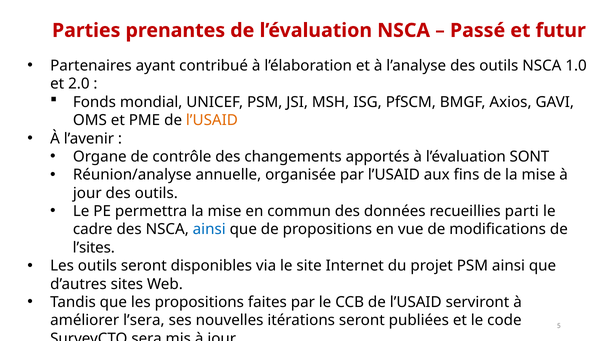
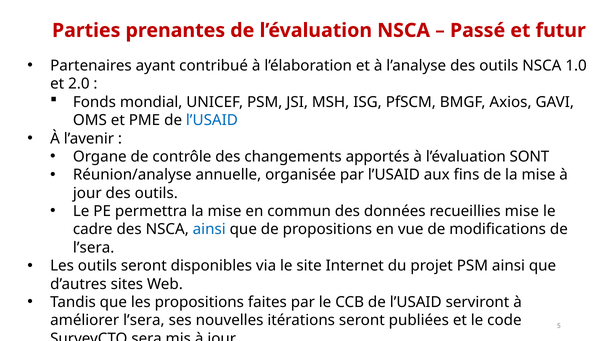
l’USAID at (212, 121) colour: orange -> blue
recueillies parti: parti -> mise
l’sites at (94, 248): l’sites -> l’sera
